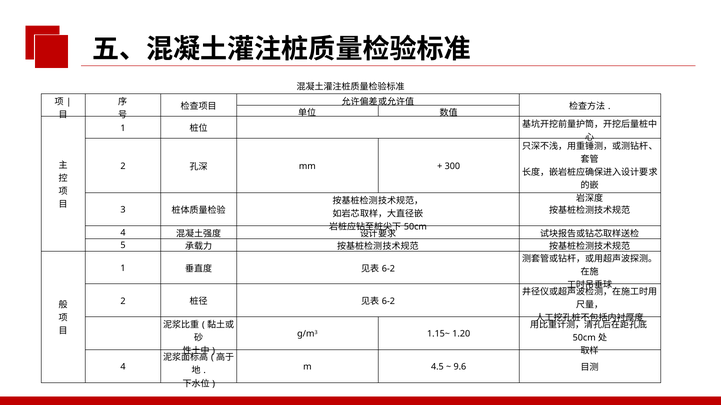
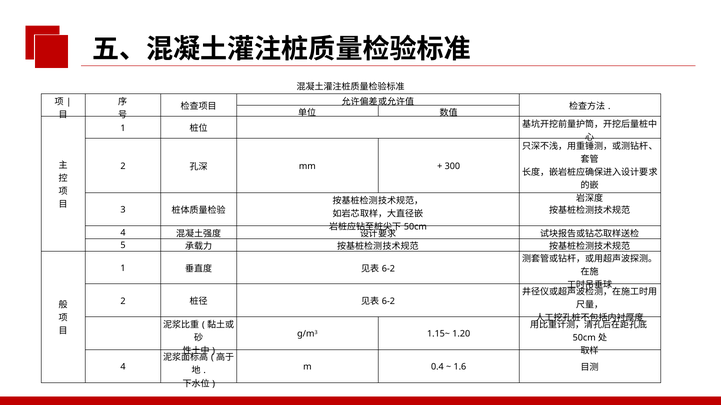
4.5: 4.5 -> 0.4
9.6: 9.6 -> 1.6
